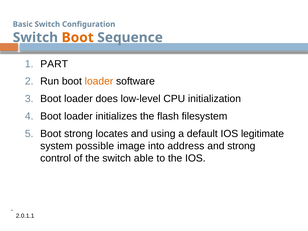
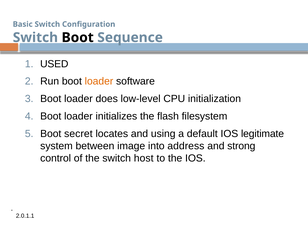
Boot at (78, 38) colour: orange -> black
PART: PART -> USED
Boot strong: strong -> secret
possible: possible -> between
able: able -> host
